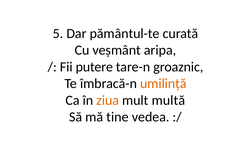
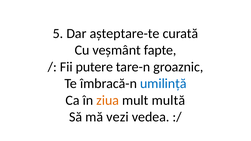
pământul-te: pământul-te -> așteptare-te
aripa: aripa -> fapte
umilință colour: orange -> blue
tine: tine -> vezi
